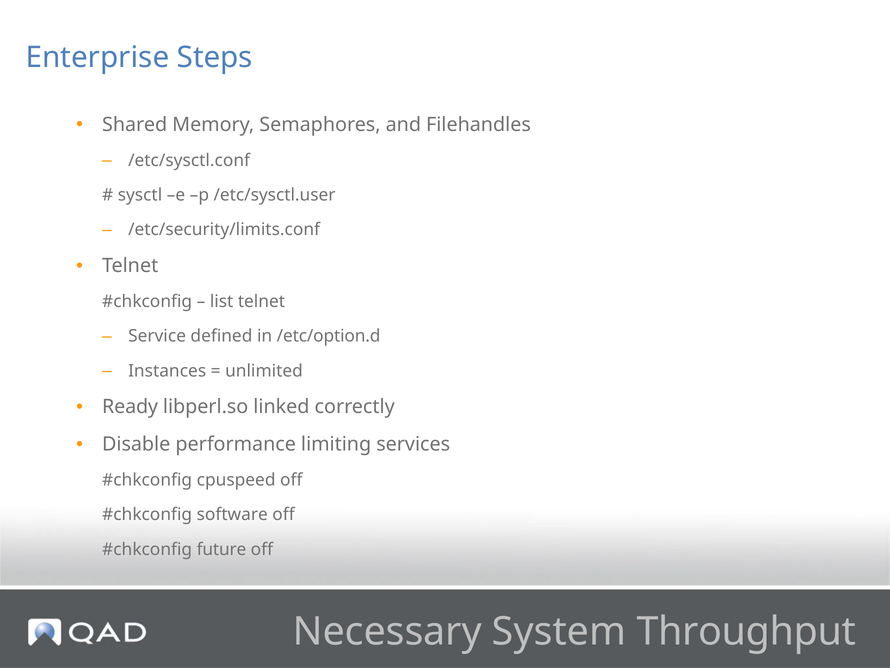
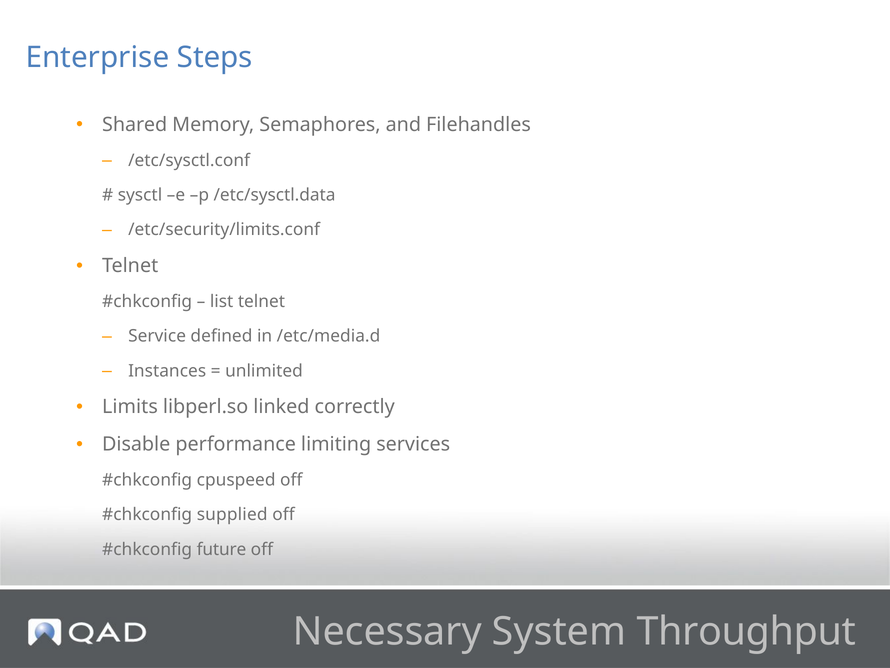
/etc/sysctl.user: /etc/sysctl.user -> /etc/sysctl.data
/etc/option.d: /etc/option.d -> /etc/media.d
Ready: Ready -> Limits
software: software -> supplied
